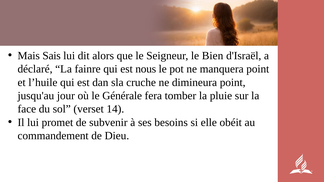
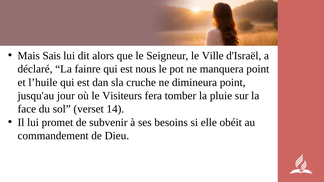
Bien: Bien -> Ville
Générale: Générale -> Visiteurs
